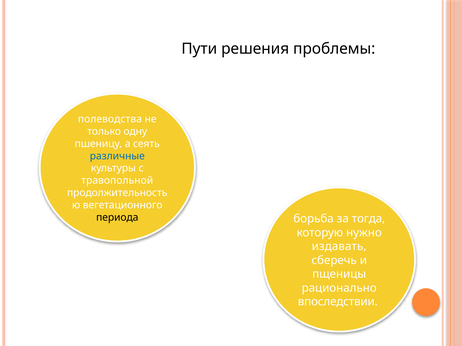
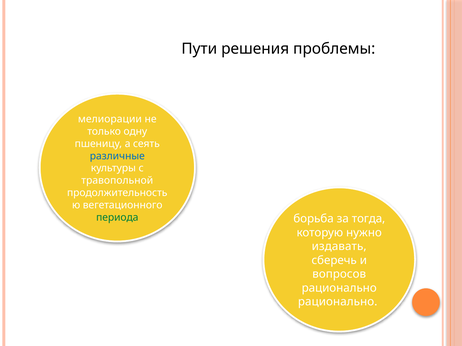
полеводства: полеводства -> мелиорации
периода colour: black -> green
пщеницы: пщеницы -> вопросов
впоследствии at (338, 302): впоследствии -> рационально
